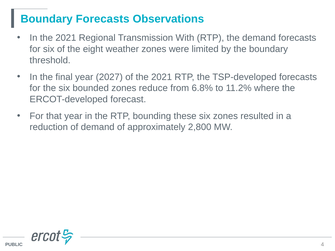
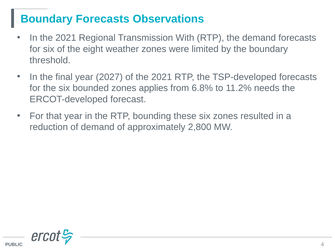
reduce: reduce -> applies
where: where -> needs
